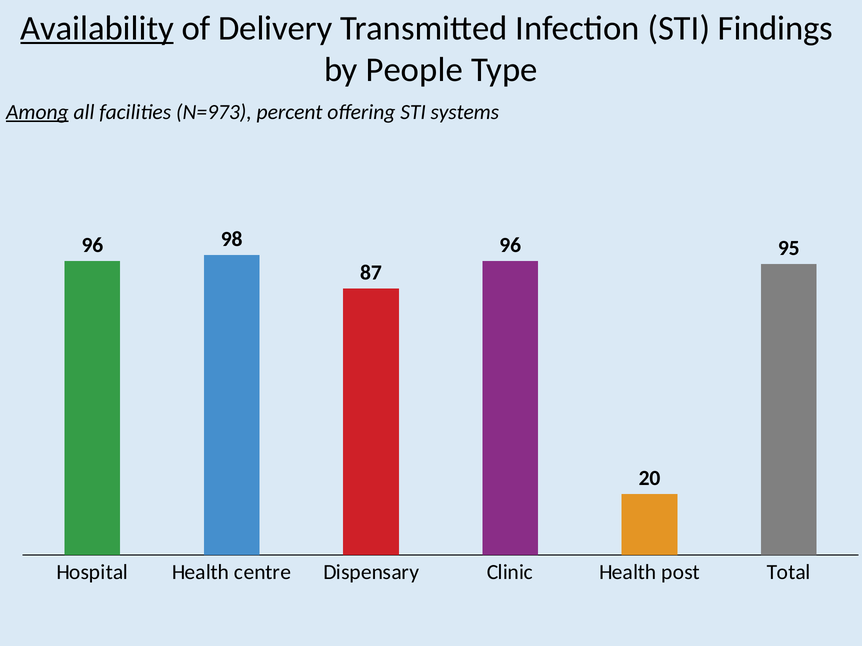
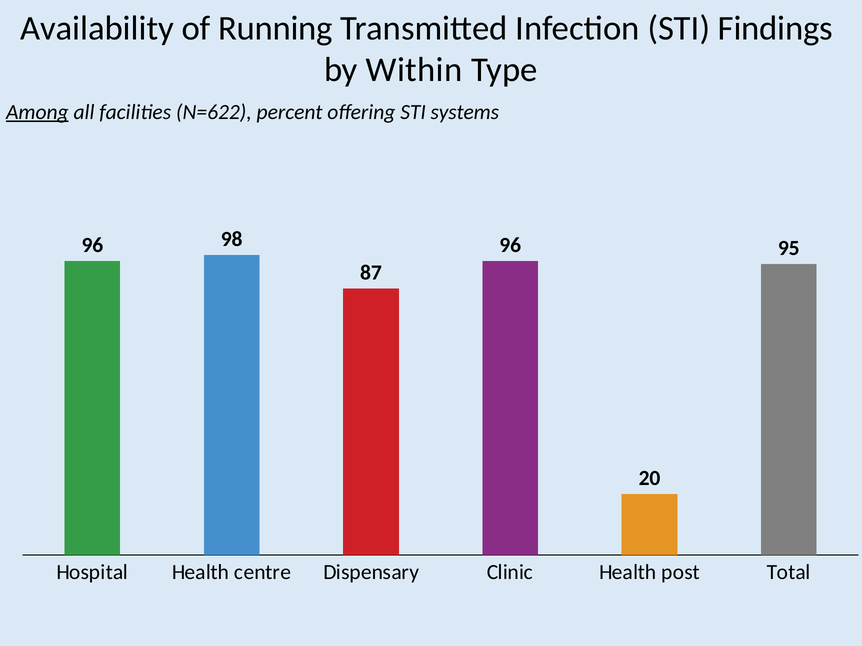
Availability underline: present -> none
Delivery: Delivery -> Running
People: People -> Within
N=973: N=973 -> N=622
